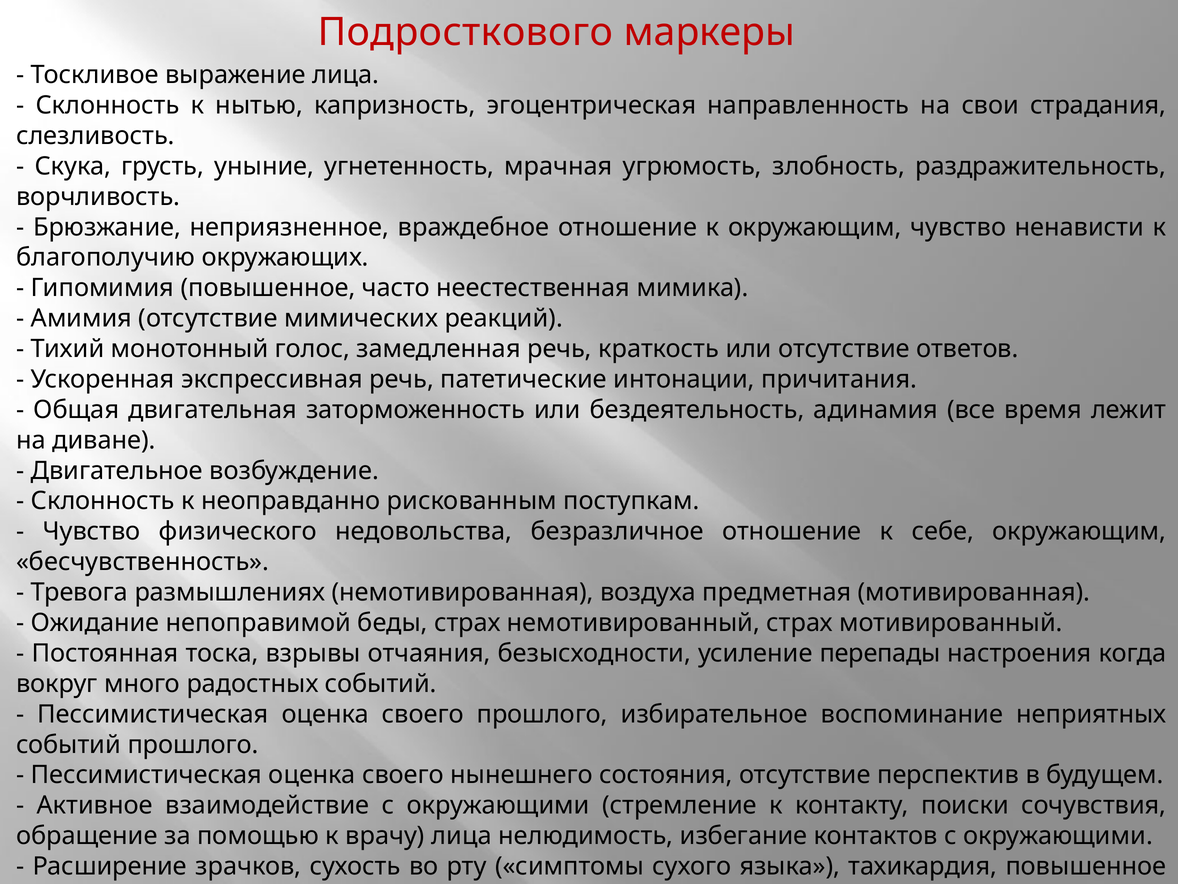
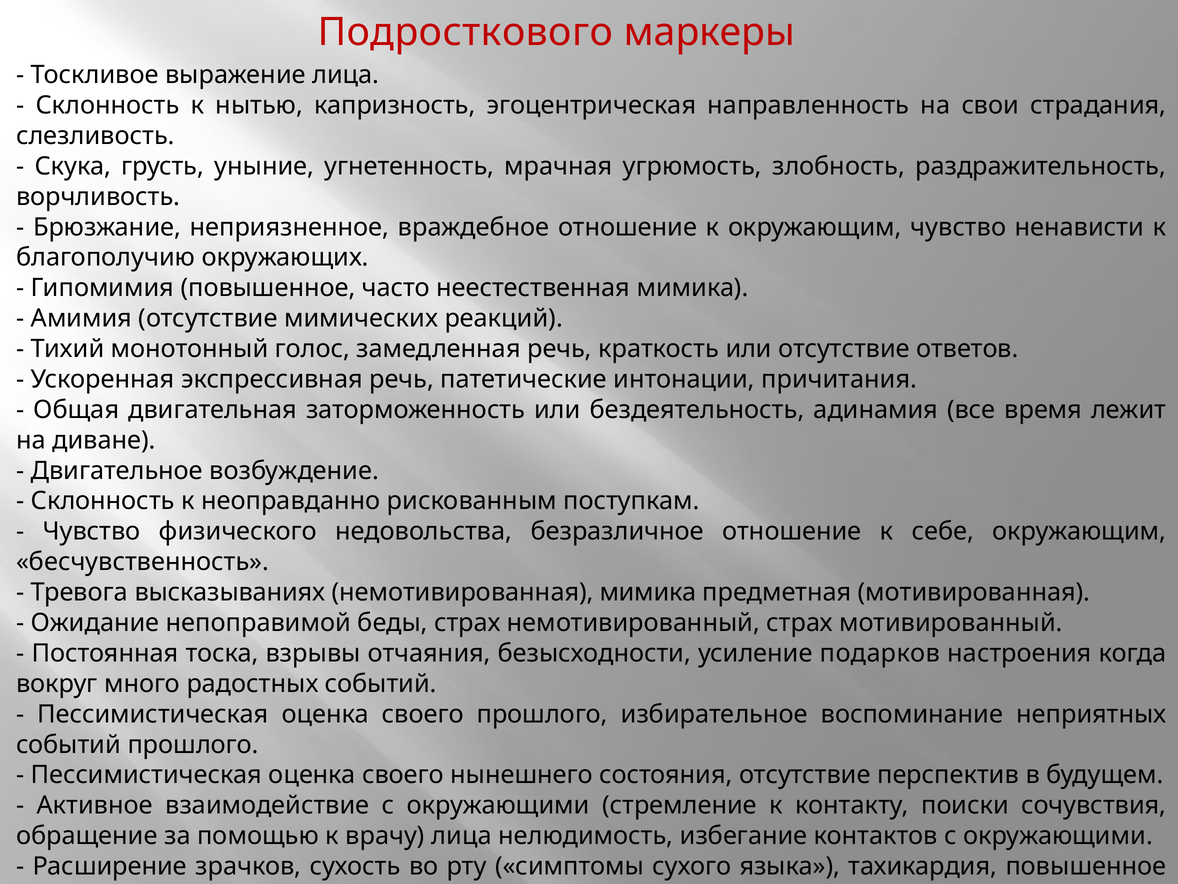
размышлениях: размышлениях -> высказываниях
немотивированная воздуха: воздуха -> мимика
перепады: перепады -> подарков
